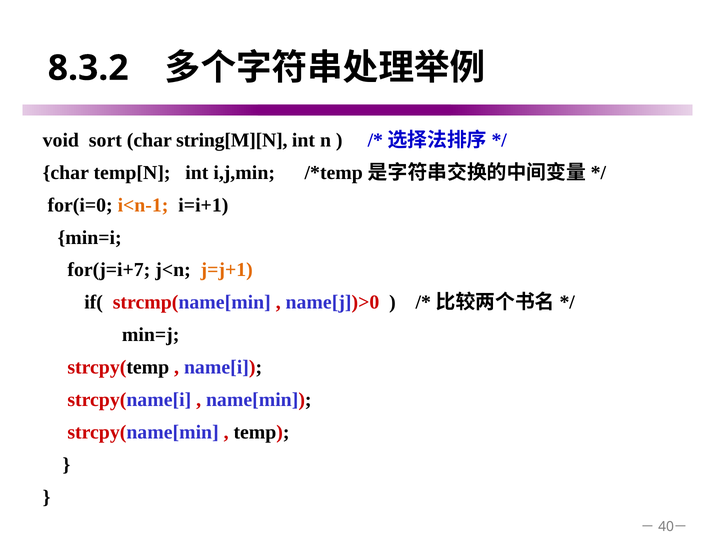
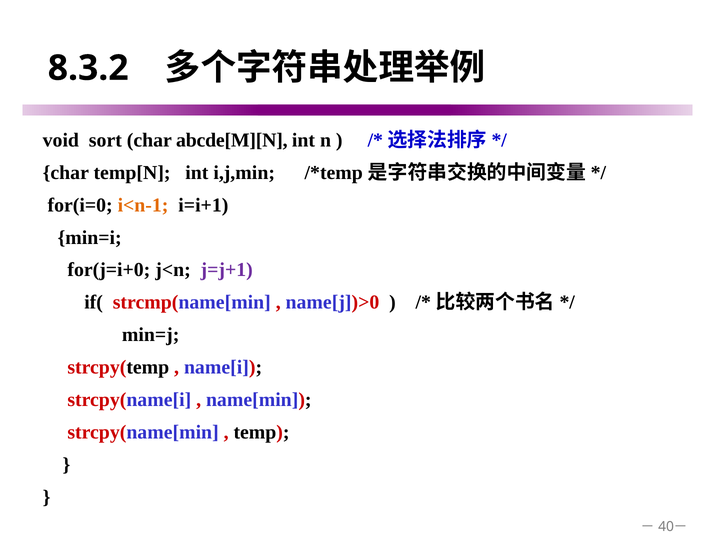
string[M][N: string[M][N -> abcde[M][N
for(j=i+7: for(j=i+7 -> for(j=i+0
j=j+1 colour: orange -> purple
